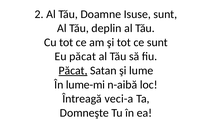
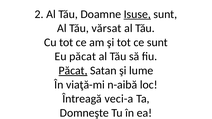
Isuse underline: none -> present
deplin: deplin -> vărsat
lume-mi: lume-mi -> viaţă-mi
